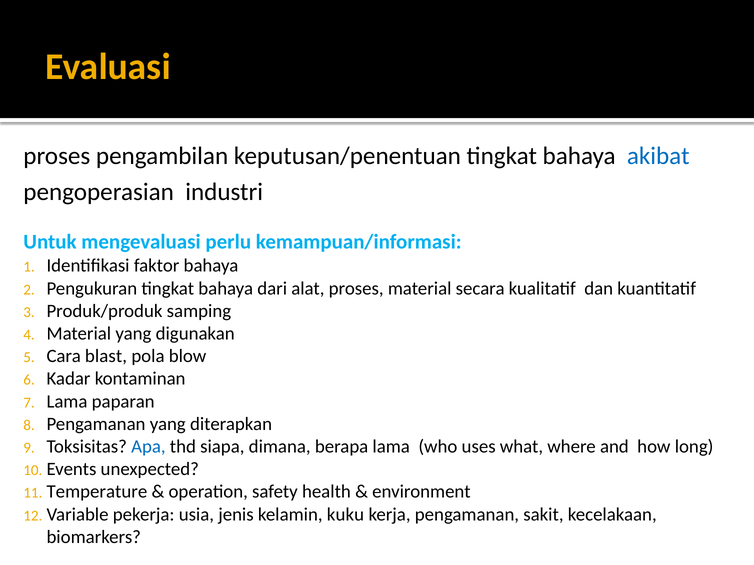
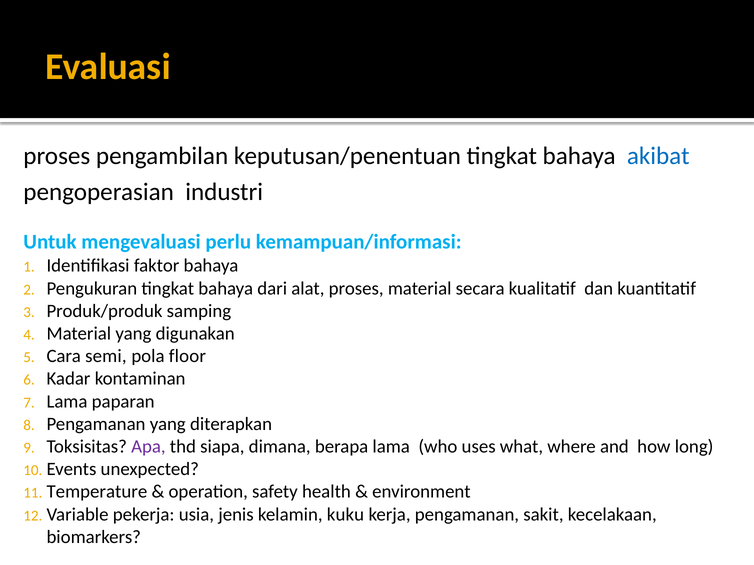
blast: blast -> semi
blow: blow -> floor
Apa colour: blue -> purple
